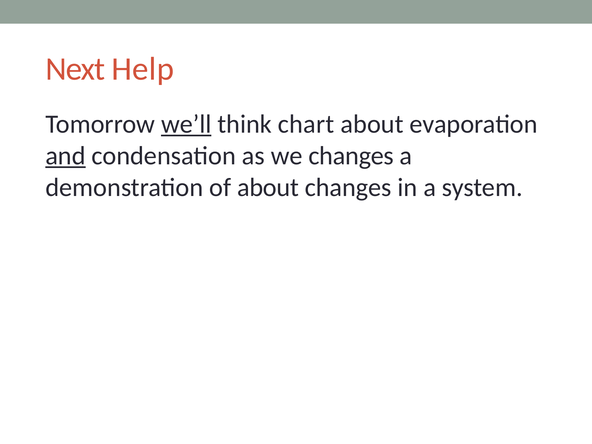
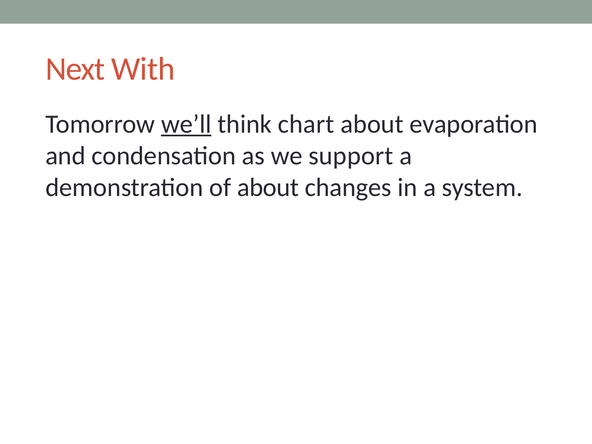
Help: Help -> With
and underline: present -> none
we changes: changes -> support
